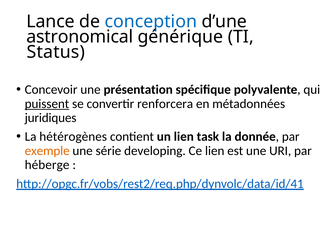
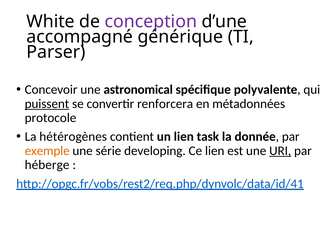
Lance: Lance -> White
conception colour: blue -> purple
astronomical: astronomical -> accompagné
Status: Status -> Parser
présentation: présentation -> astronomical
juridiques: juridiques -> protocole
URI underline: none -> present
